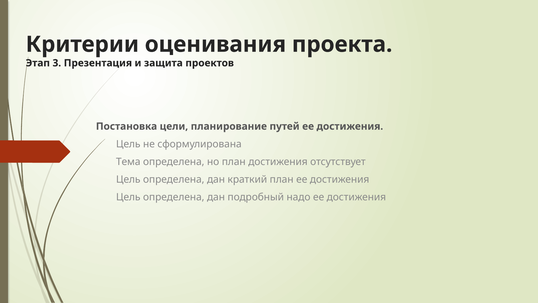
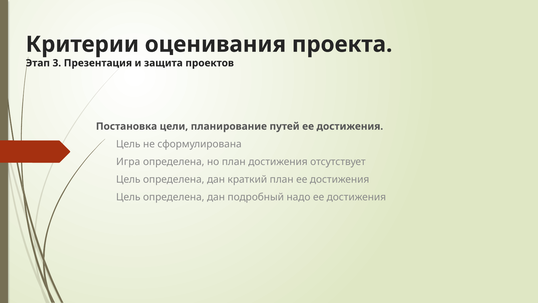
Тема: Тема -> Игра
